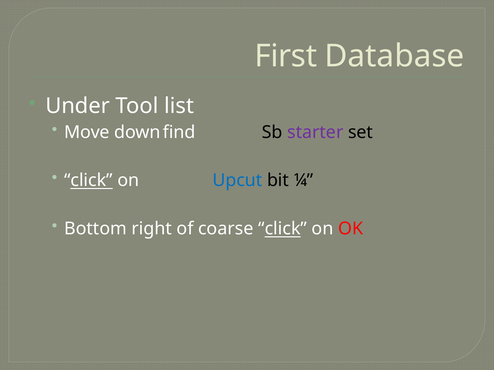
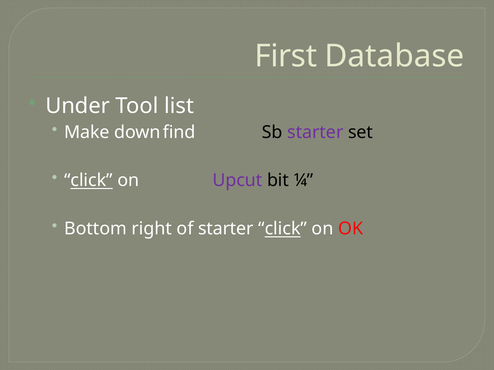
Move: Move -> Make
Upcut colour: blue -> purple
of coarse: coarse -> starter
